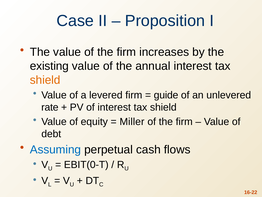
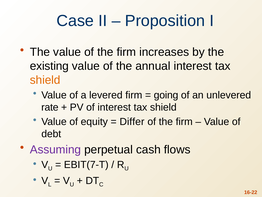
guide: guide -> going
Miller: Miller -> Differ
Assuming colour: blue -> purple
EBIT(0-T: EBIT(0-T -> EBIT(7-T
